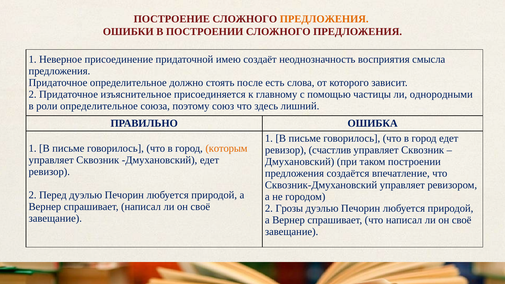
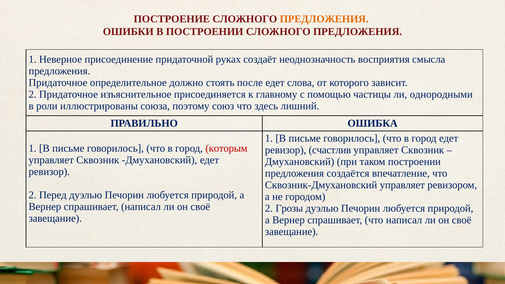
имею: имею -> руках
после есть: есть -> едет
роли определительное: определительное -> иллюстрированы
которым colour: orange -> red
